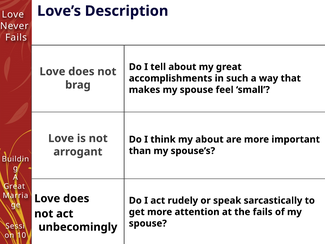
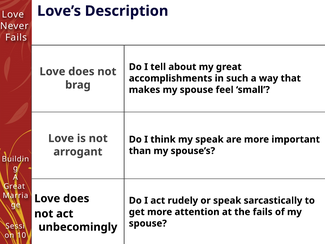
my about: about -> speak
